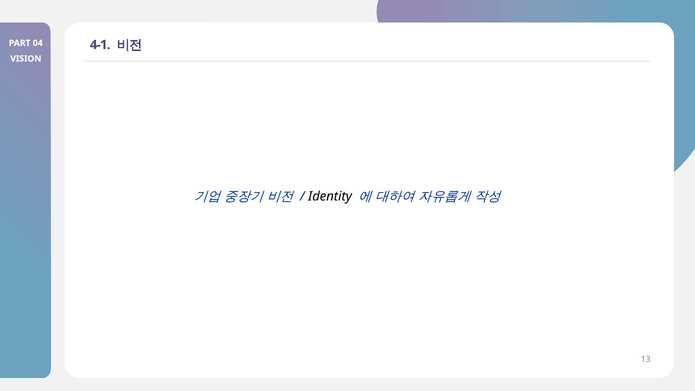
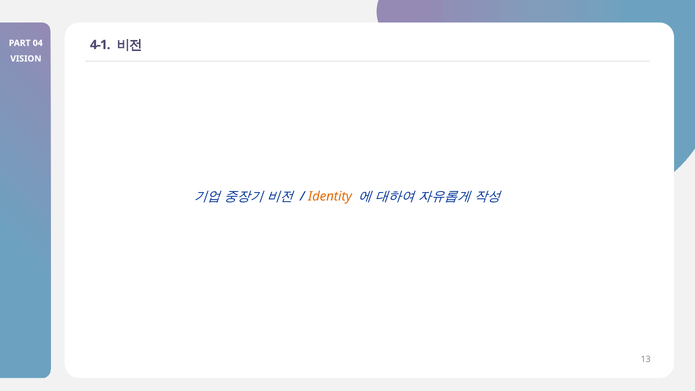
Identity colour: black -> orange
